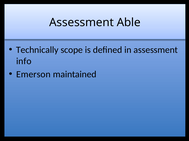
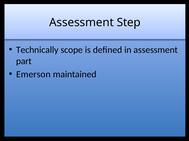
Able: Able -> Step
info: info -> part
